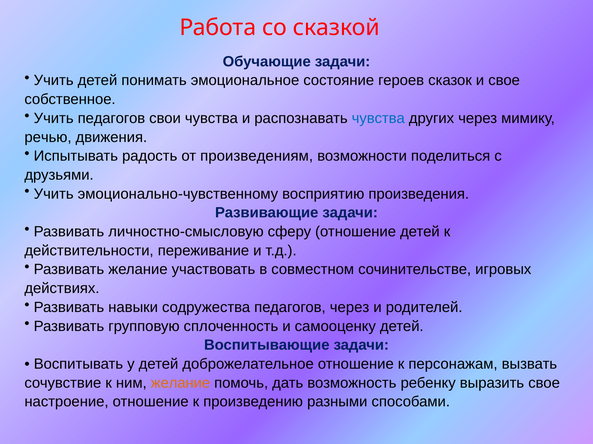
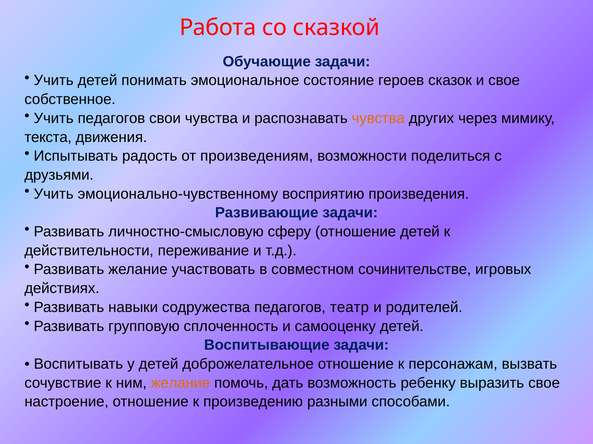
чувства at (378, 118) colour: blue -> orange
речью: речью -> текста
педагогов через: через -> театр
